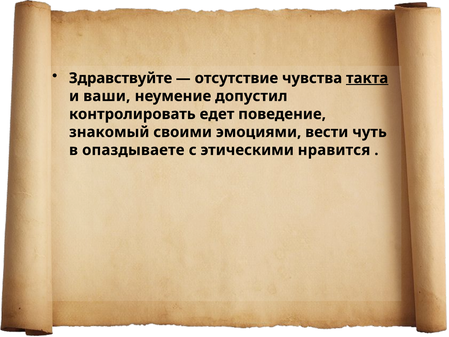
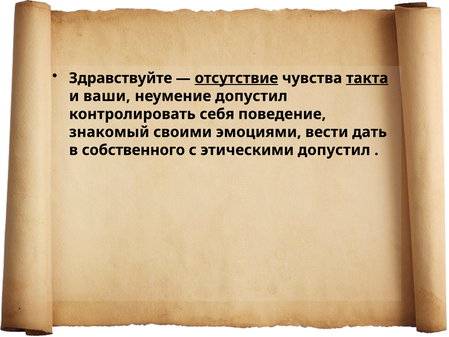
отсутствие underline: none -> present
едет: едет -> себя
чуть: чуть -> дать
опаздываете: опаздываете -> собственного
этическими нравится: нравится -> допустил
